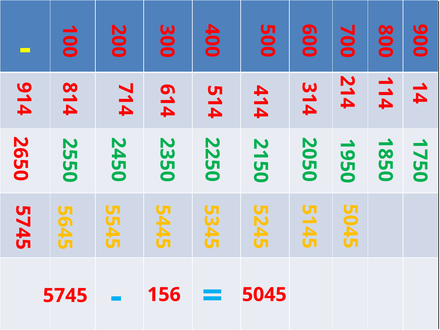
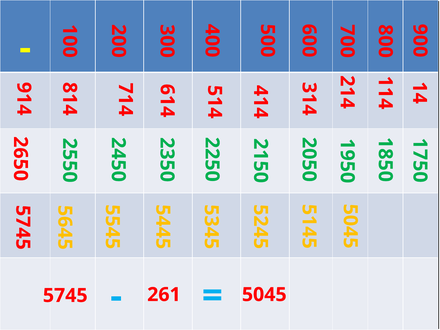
156: 156 -> 261
